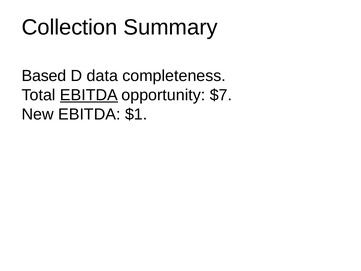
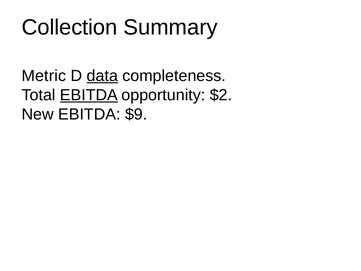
Based: Based -> Metric
data underline: none -> present
$7: $7 -> $2
$1: $1 -> $9
